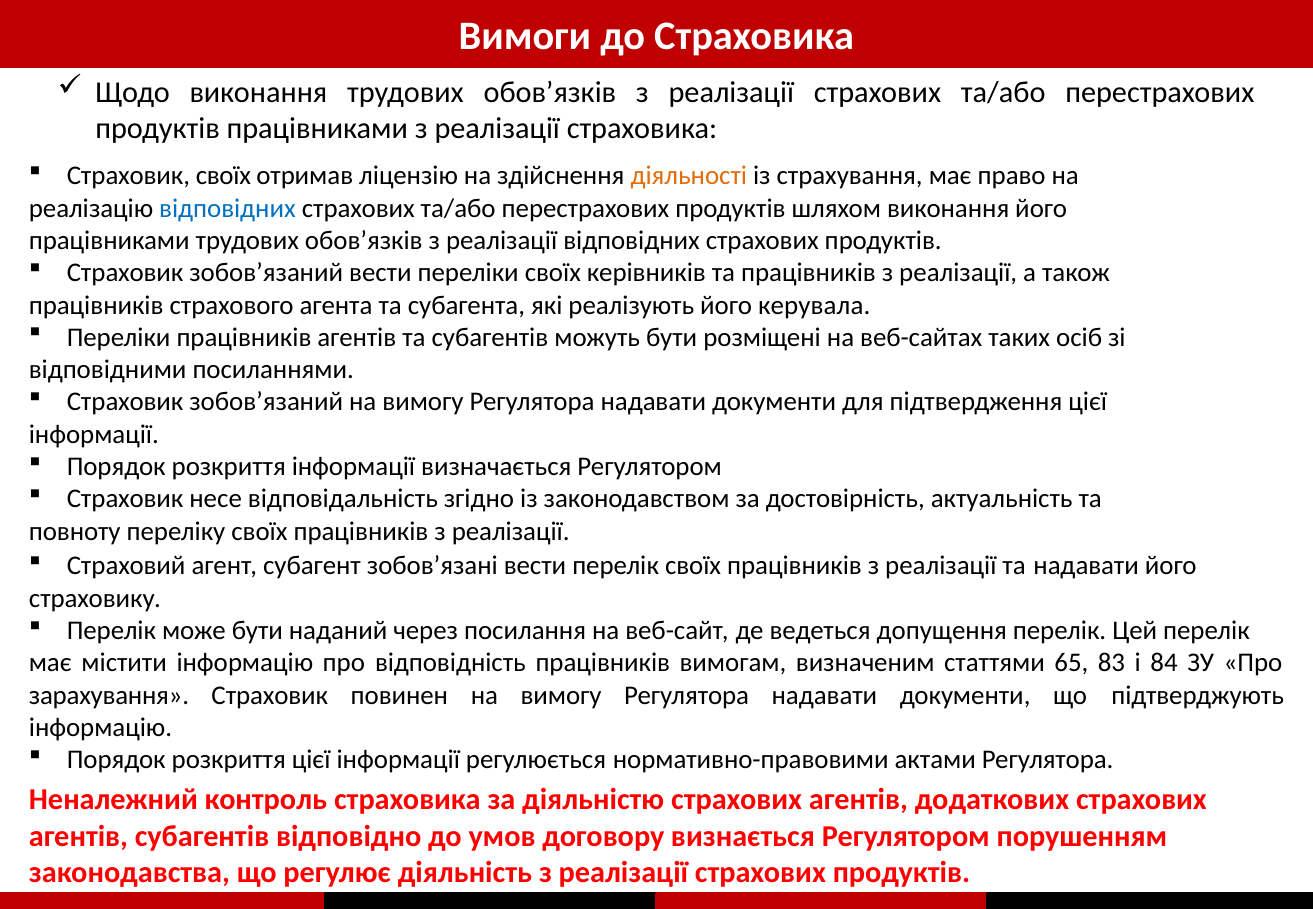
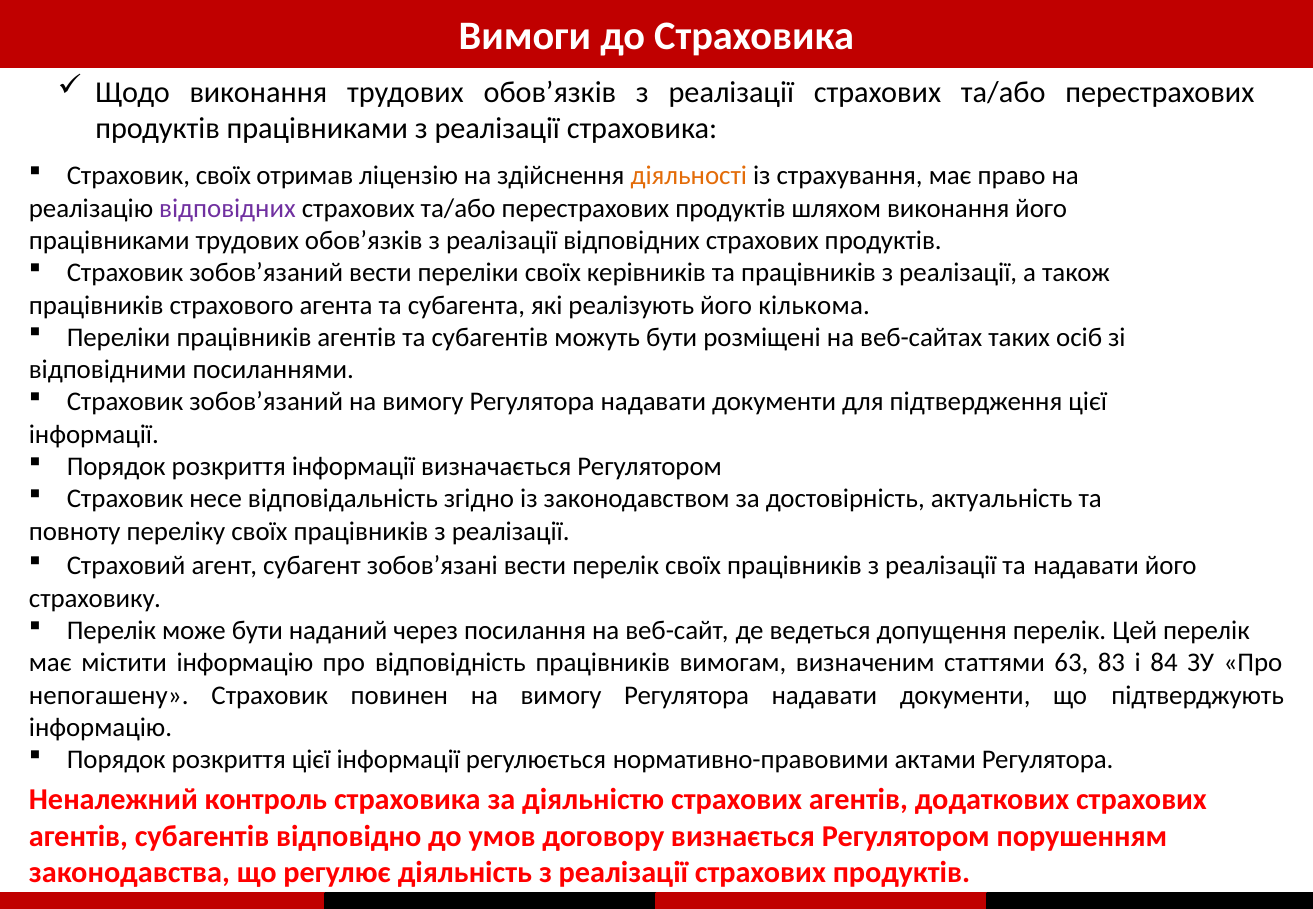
відповідних at (227, 208) colour: blue -> purple
керувала: керувала -> кількома
65: 65 -> 63
зарахування: зарахування -> непогашену
